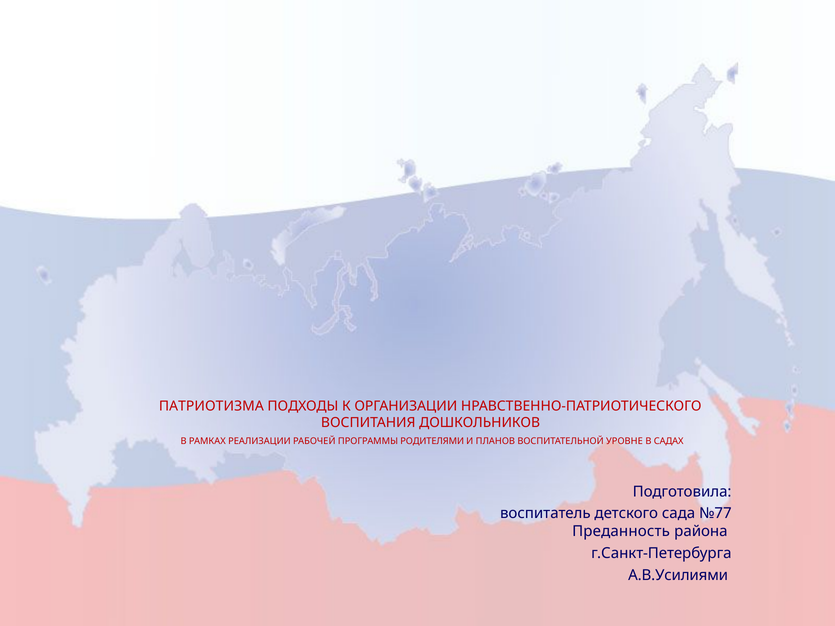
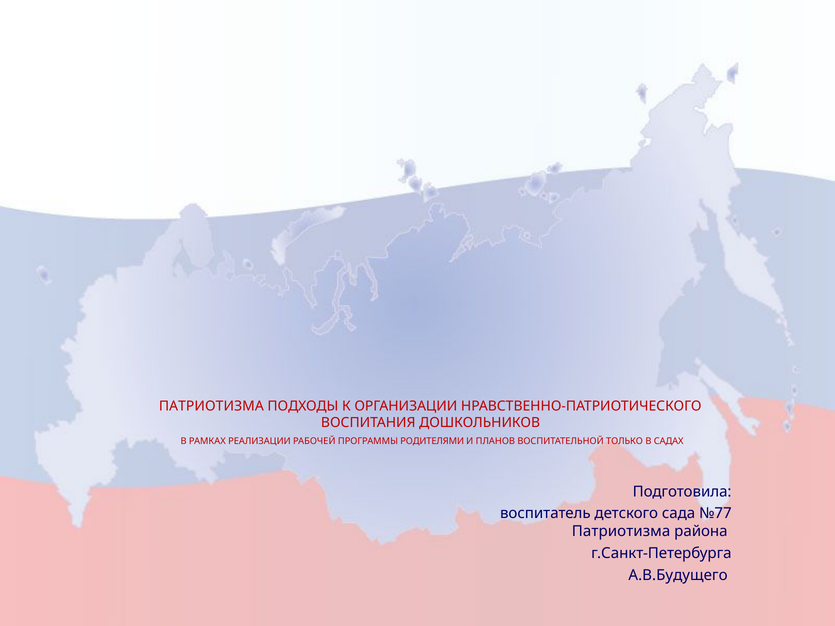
УРОВНЕ: УРОВНЕ -> ТОЛЬКО
Преданность at (621, 532): Преданность -> Патриотизма
А.В.Усилиями: А.В.Усилиями -> А.В.Будущего
